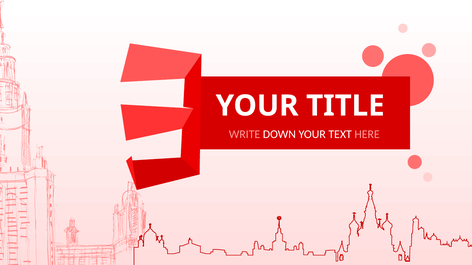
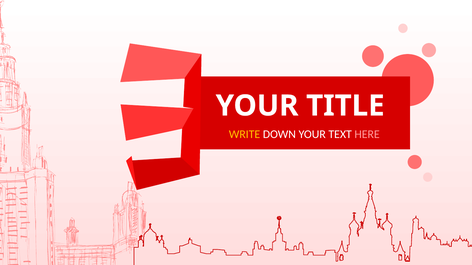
WRITE colour: pink -> yellow
